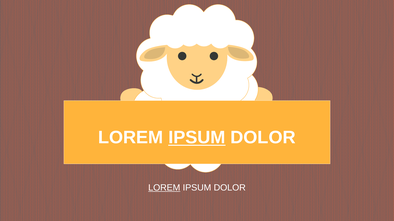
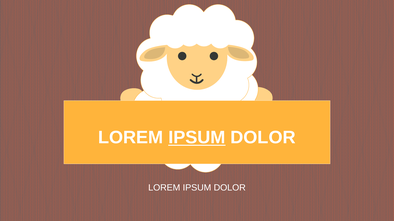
LOREM at (164, 188) underline: present -> none
